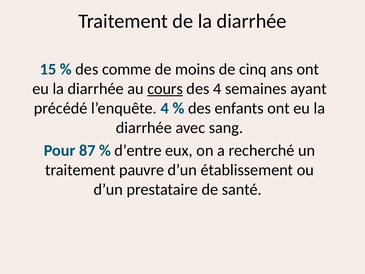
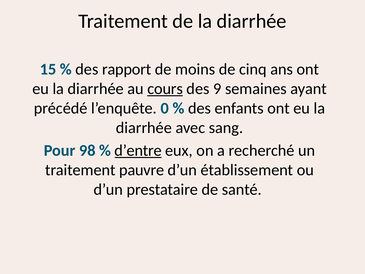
comme: comme -> rapport
des 4: 4 -> 9
l’enquête 4: 4 -> 0
87: 87 -> 98
d’entre underline: none -> present
